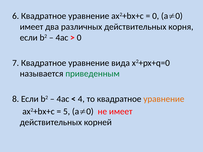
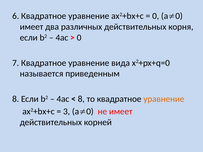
приведенным colour: green -> black
4 at (81, 99): 4 -> 8
5: 5 -> 3
